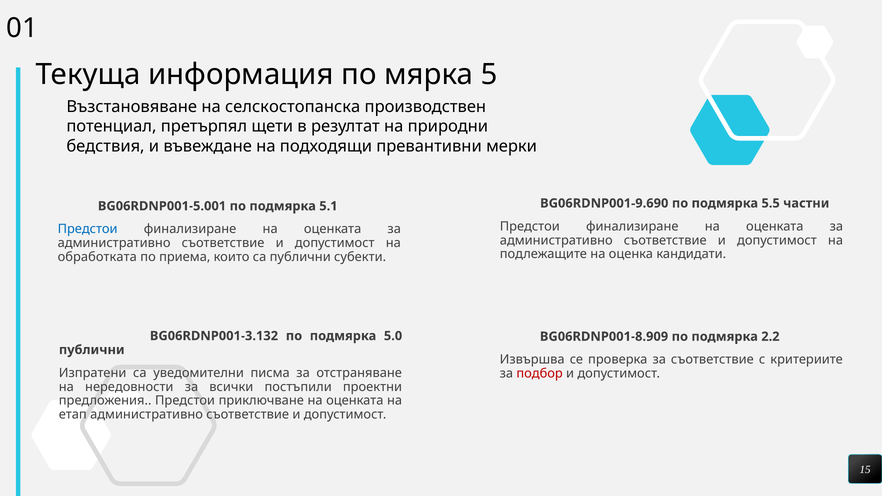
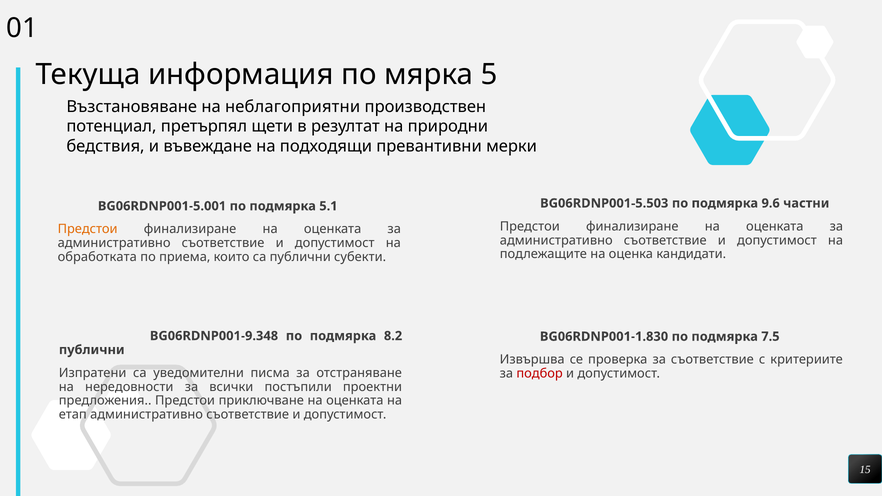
селскостопанска: селскостопанска -> неблагоприятни
BG06RDNP001-9.690: BG06RDNP001-9.690 -> BG06RDNP001-5.503
5.5: 5.5 -> 9.6
Предстои at (88, 229) colour: blue -> orange
BG06RDNP001-3.132: BG06RDNP001-3.132 -> BG06RDNP001-9.348
5.0: 5.0 -> 8.2
BG06RDNP001-8.909: BG06RDNP001-8.909 -> BG06RDNP001-1.830
2.2: 2.2 -> 7.5
